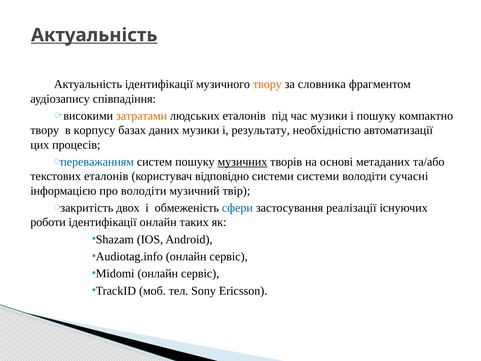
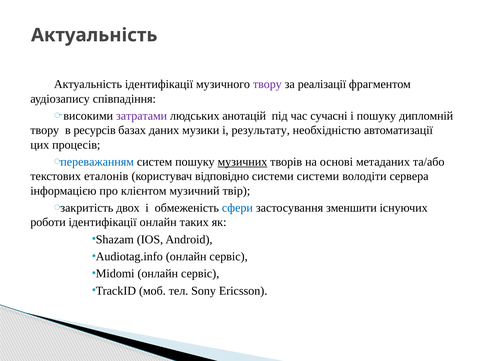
Актуальність at (94, 35) underline: present -> none
твору at (267, 84) colour: orange -> purple
словника: словника -> реалізації
затратами colour: orange -> purple
людських еталонів: еталонів -> анотацій
час музики: музики -> сучасні
компактно: компактно -> дипломній
корпусу: корпусу -> ресурсів
сучасні: сучасні -> сервера
про володіти: володіти -> клієнтом
реалізації: реалізації -> зменшити
